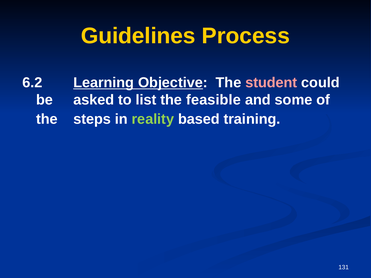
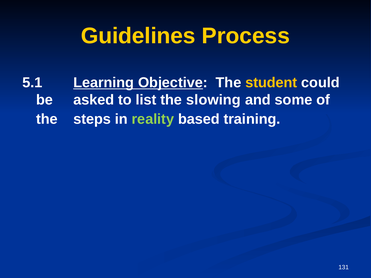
6.2: 6.2 -> 5.1
student colour: pink -> yellow
feasible: feasible -> slowing
